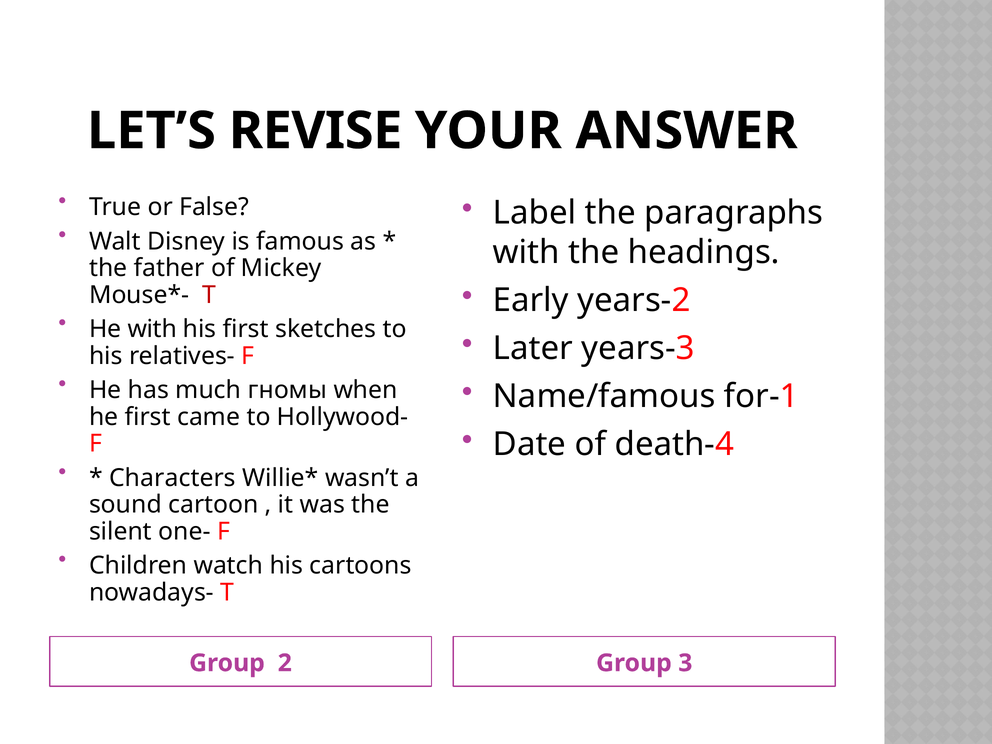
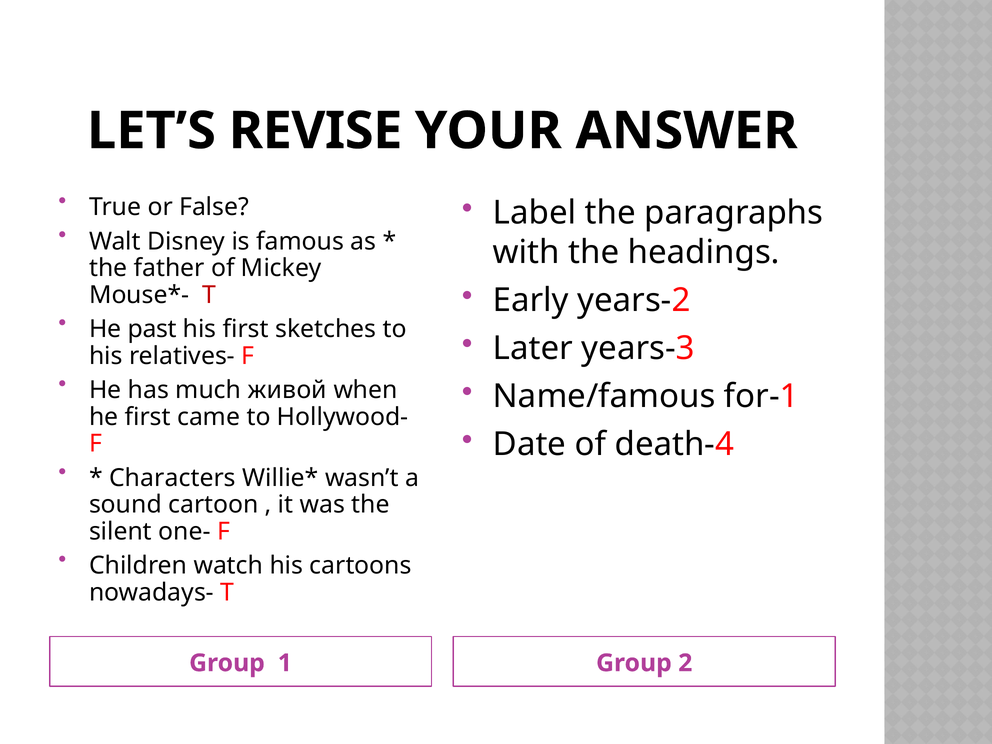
He with: with -> past
гномы: гномы -> живой
2: 2 -> 1
3: 3 -> 2
